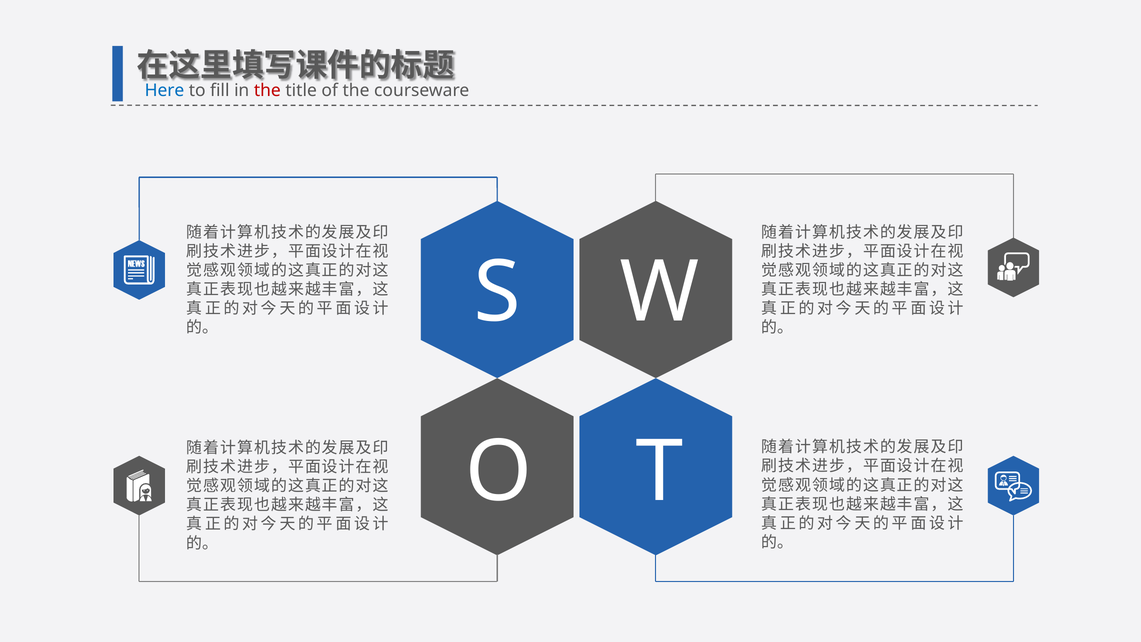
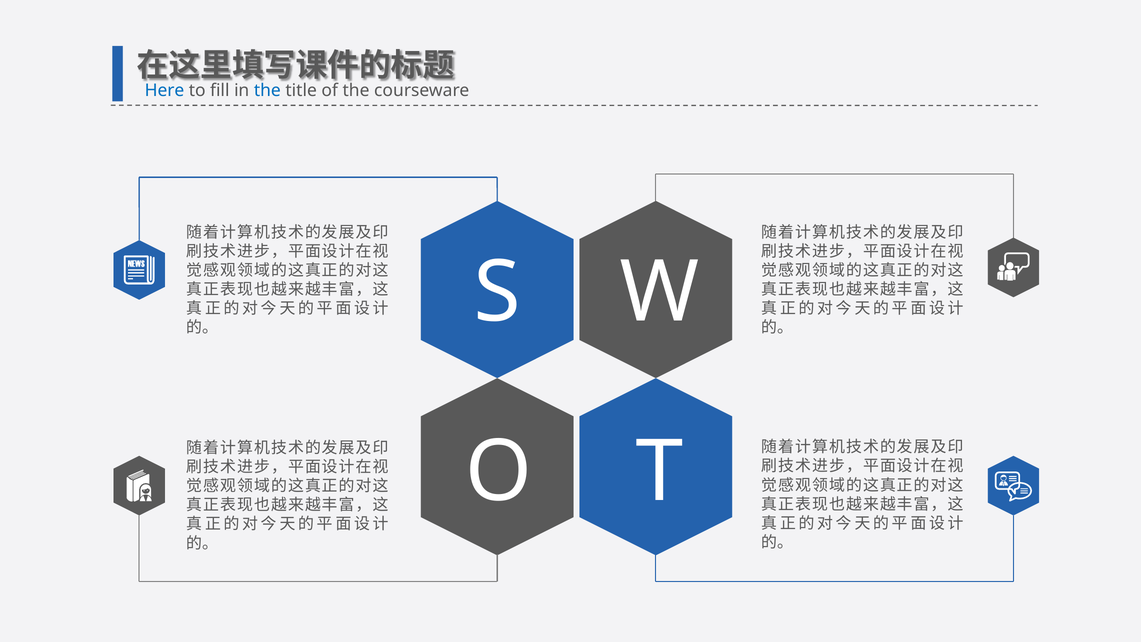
the at (267, 91) colour: red -> blue
